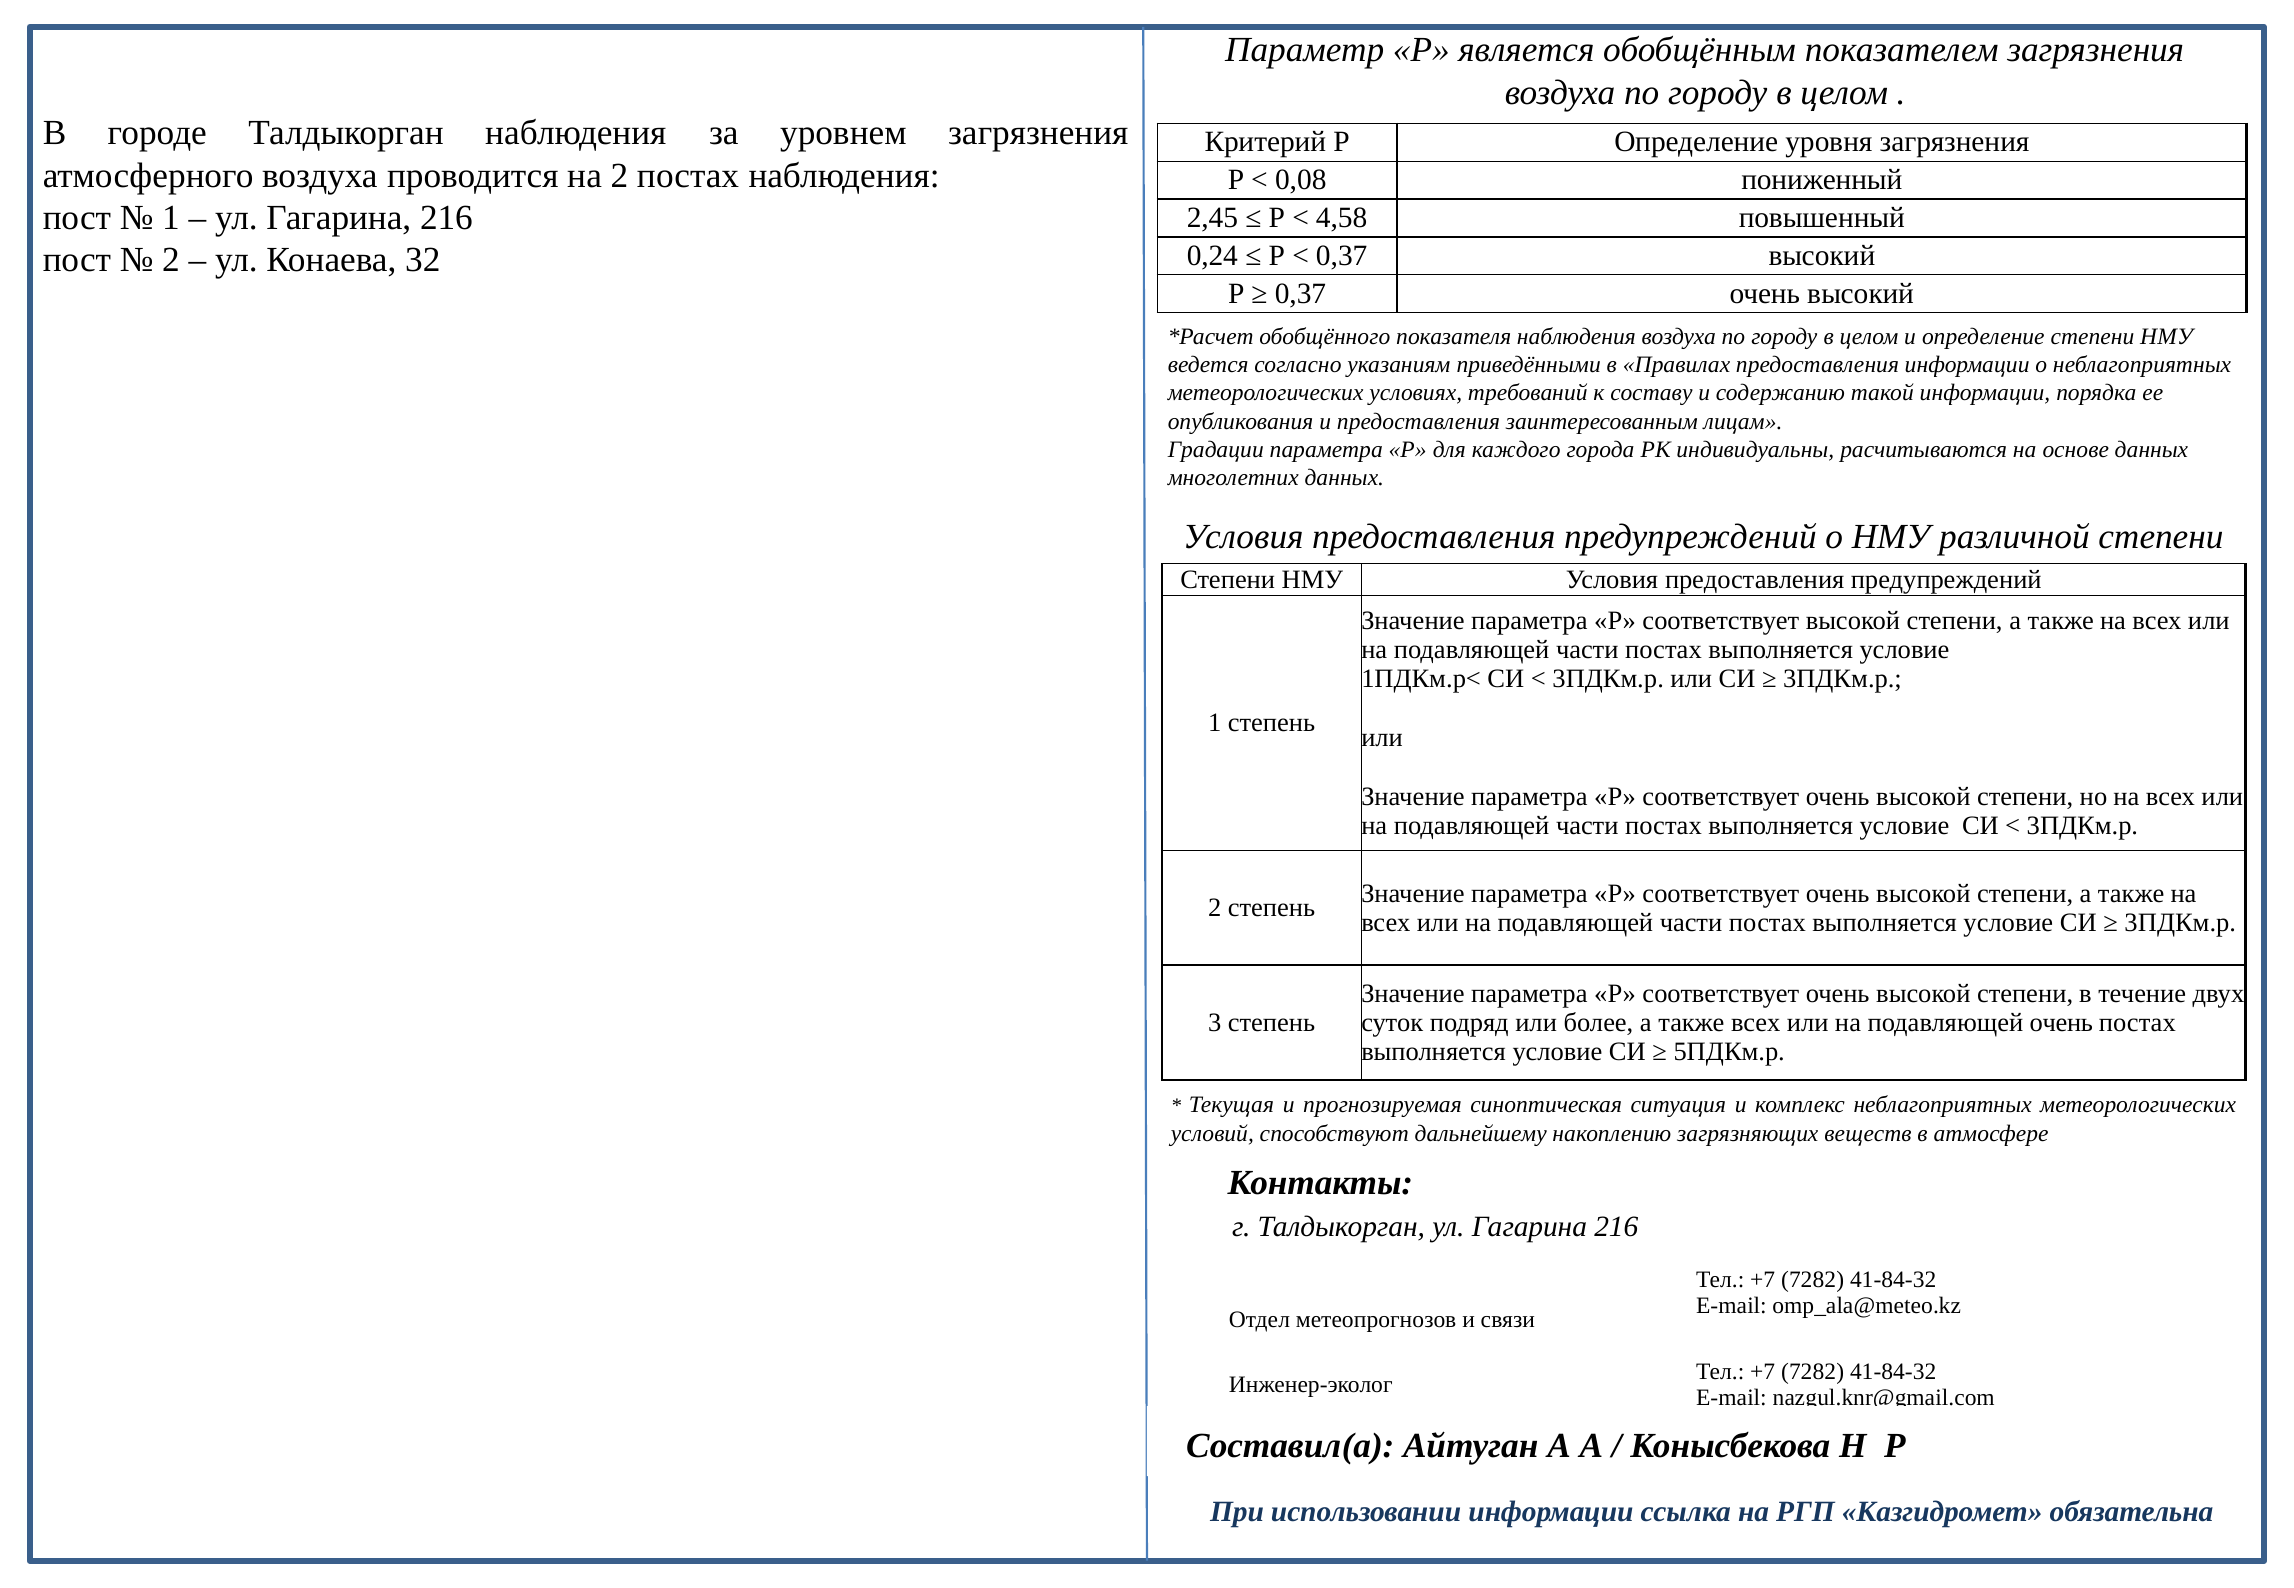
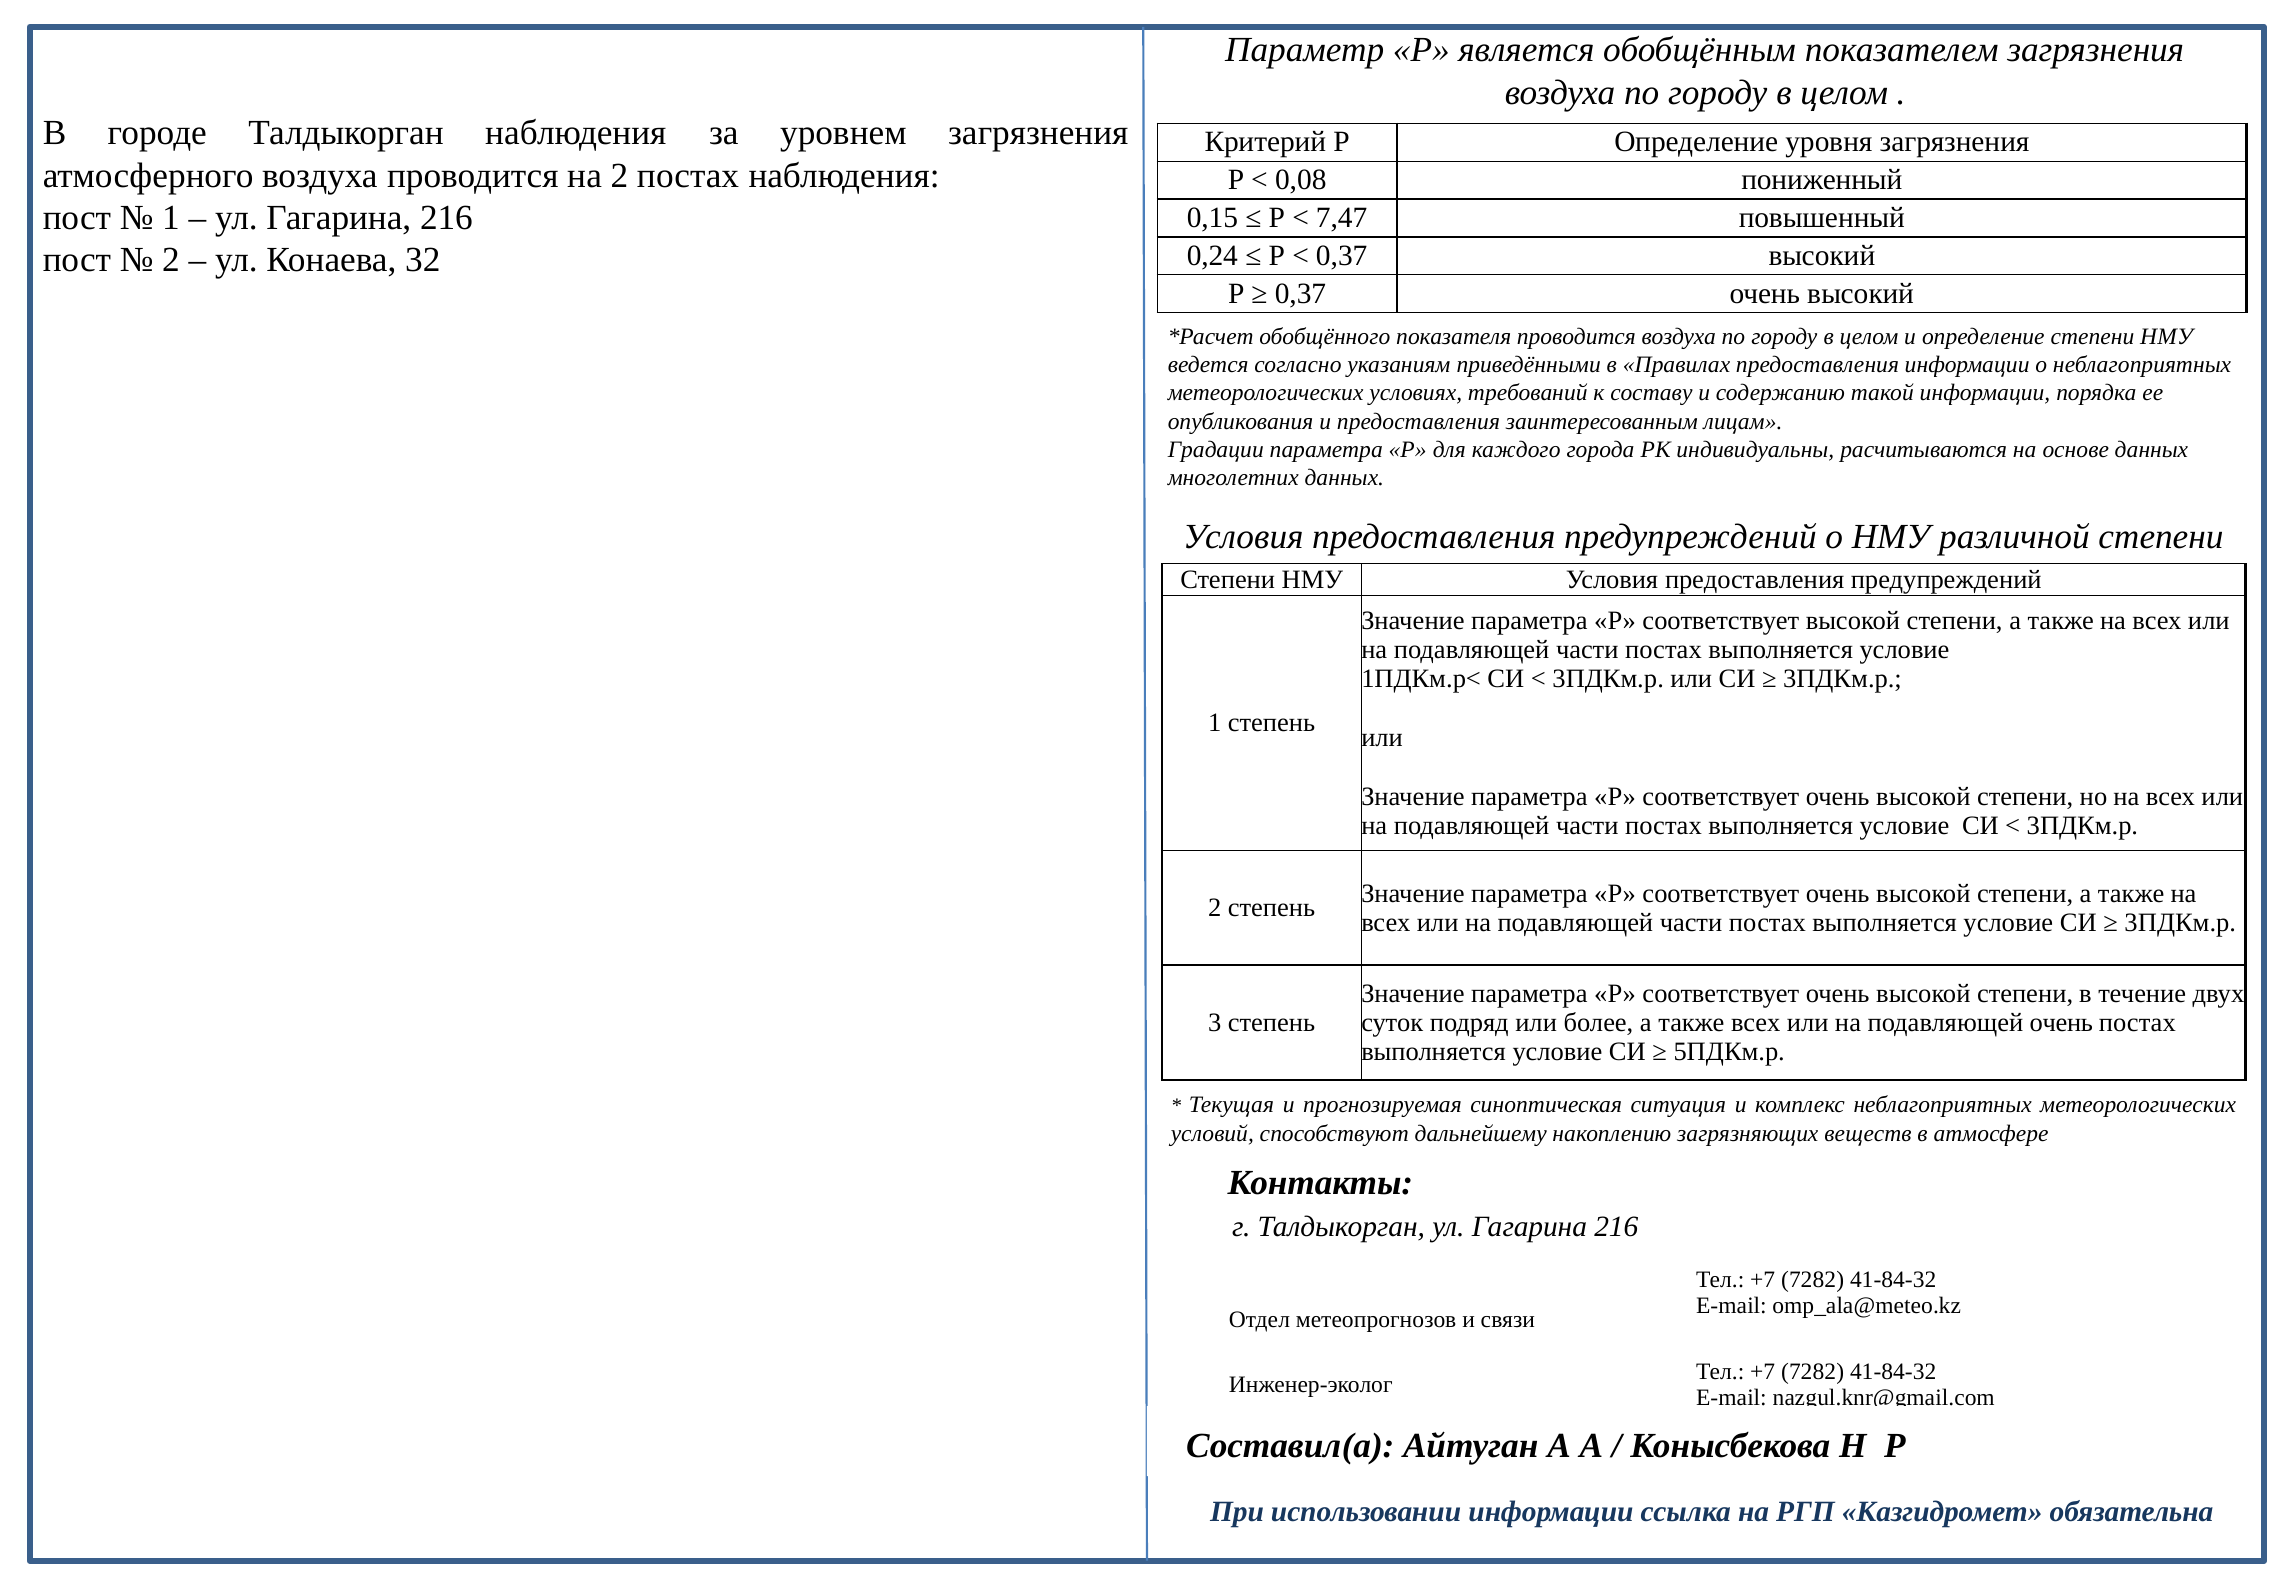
2,45: 2,45 -> 0,15
4,58: 4,58 -> 7,47
показателя наблюдения: наблюдения -> проводится
